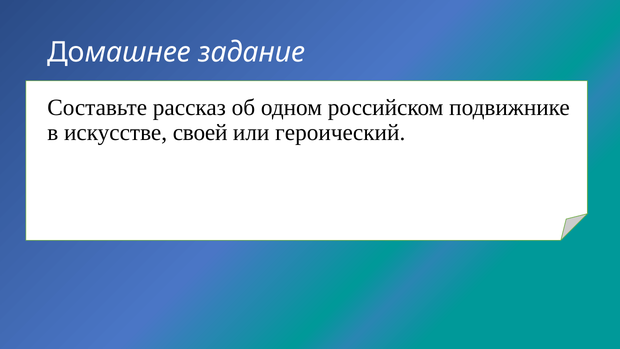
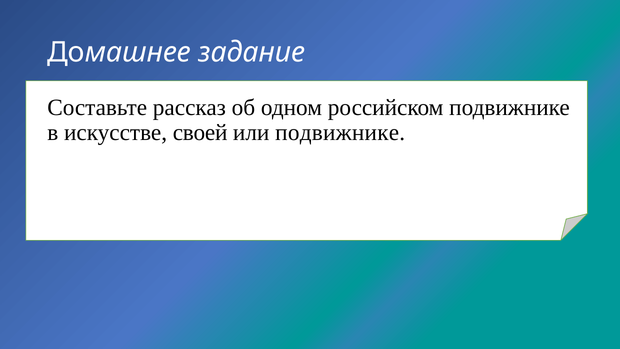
или героический: героический -> подвижнике
